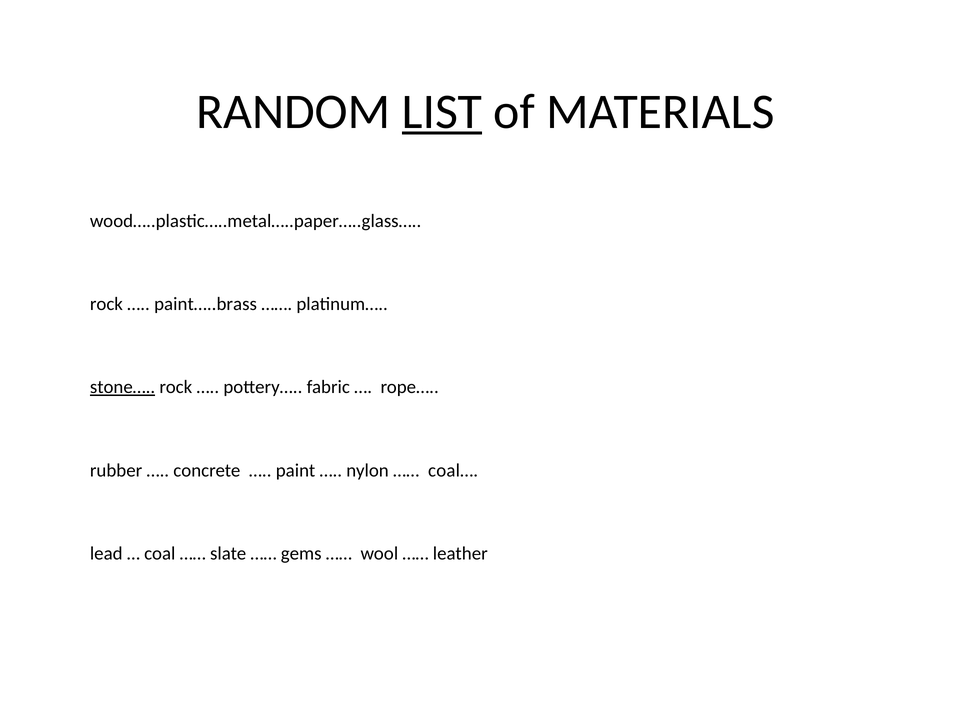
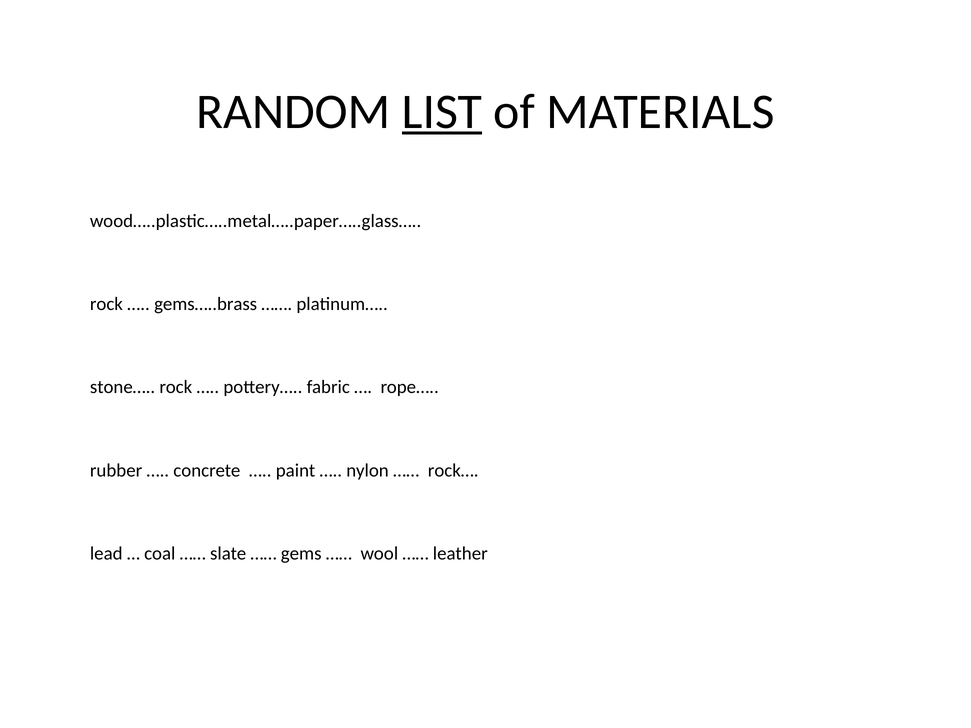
paint…..brass: paint…..brass -> gems…..brass
stone… underline: present -> none
coal…: coal… -> rock…
